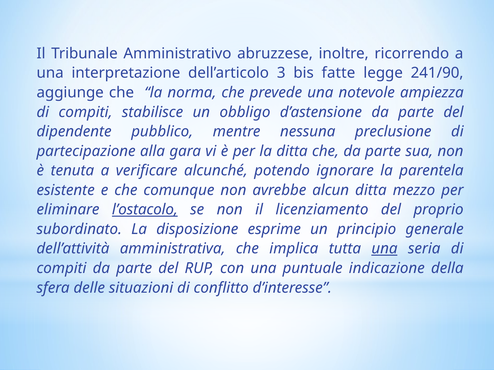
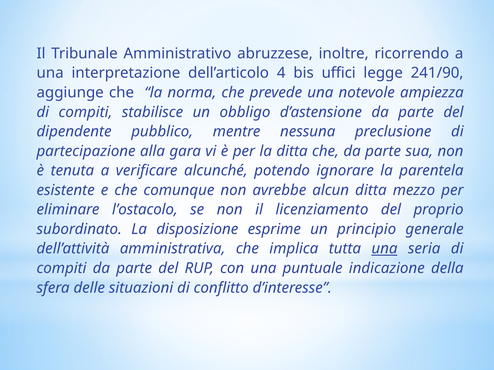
3: 3 -> 4
fatte: fatte -> uffici
l’ostacolo underline: present -> none
